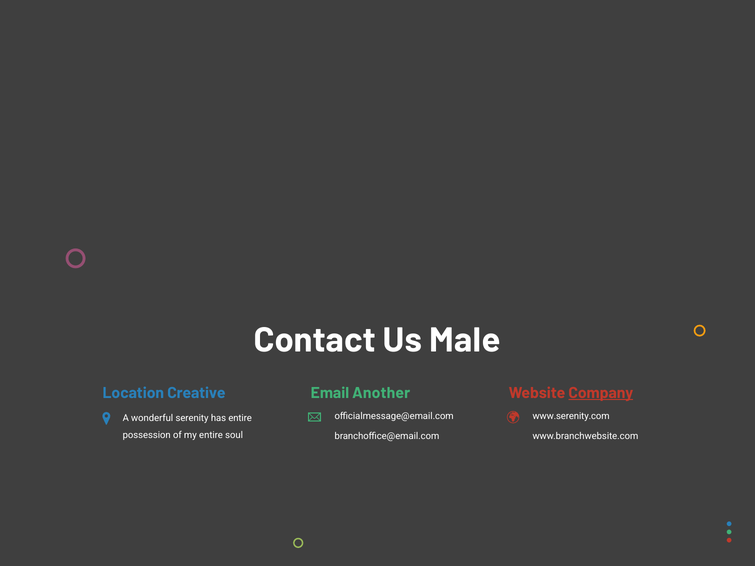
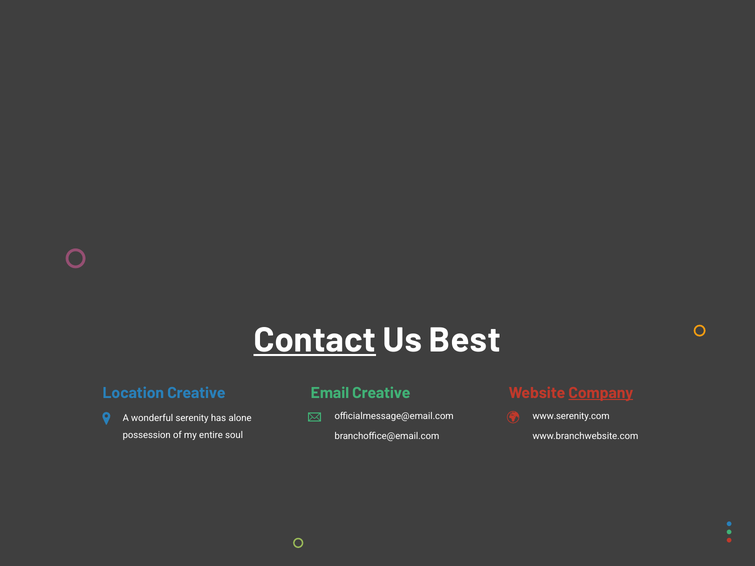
Contact underline: none -> present
Male: Male -> Best
Email Another: Another -> Creative
has entire: entire -> alone
